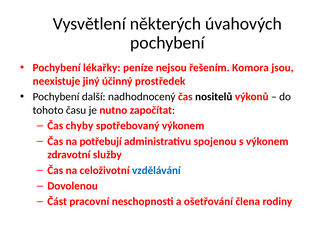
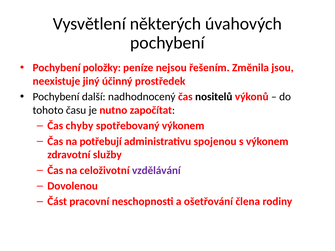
lékařky: lékařky -> položky
Komora: Komora -> Změnila
vzdělávání colour: blue -> purple
